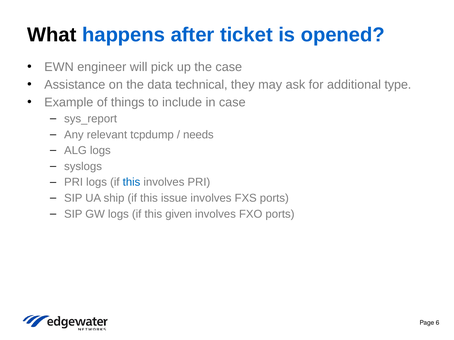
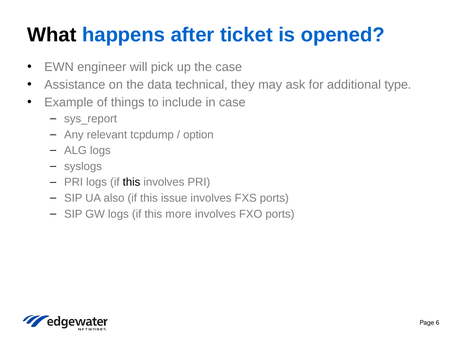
needs: needs -> option
this at (132, 183) colour: blue -> black
ship: ship -> also
given: given -> more
